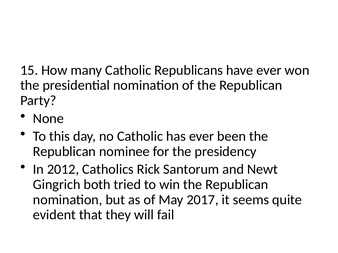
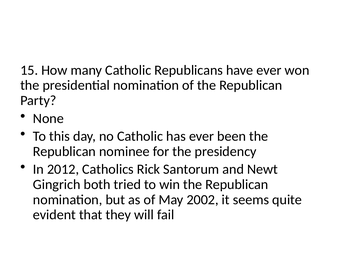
2017: 2017 -> 2002
